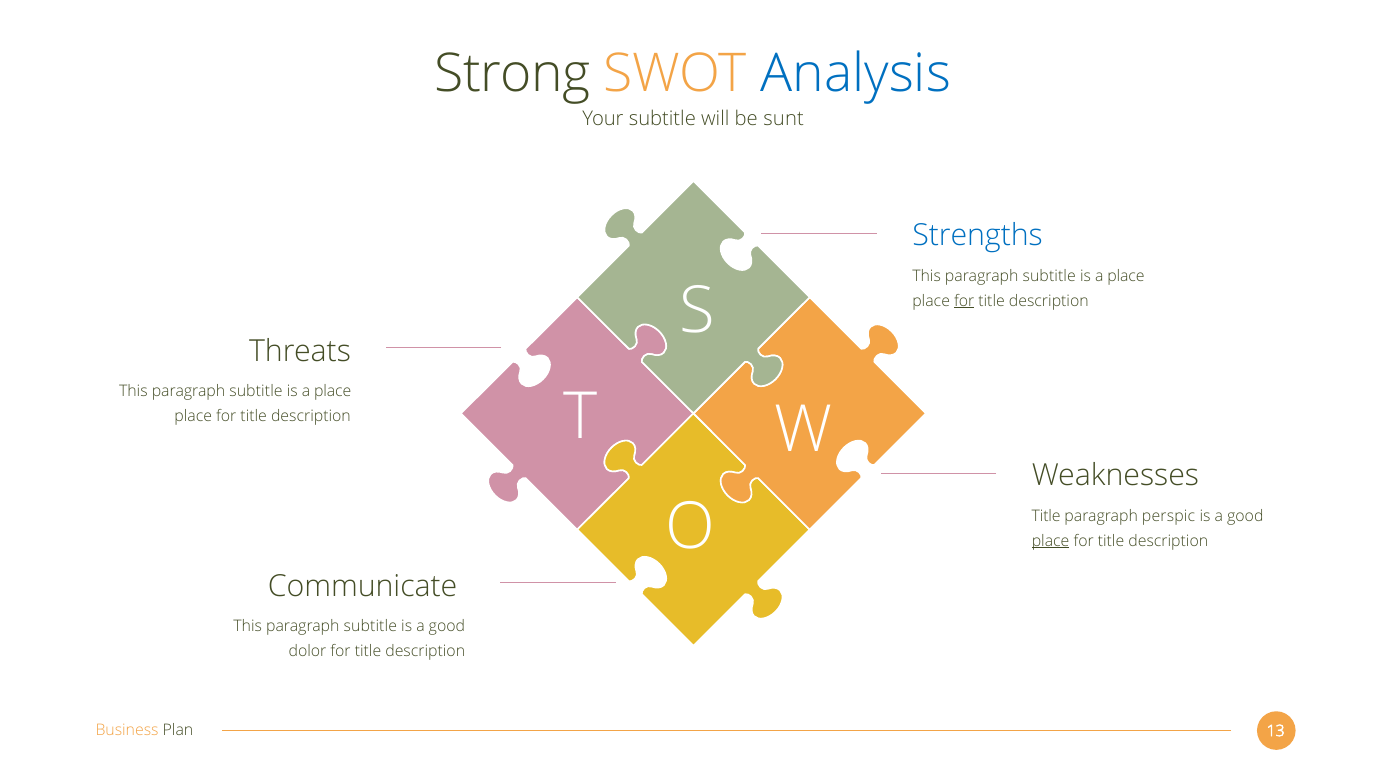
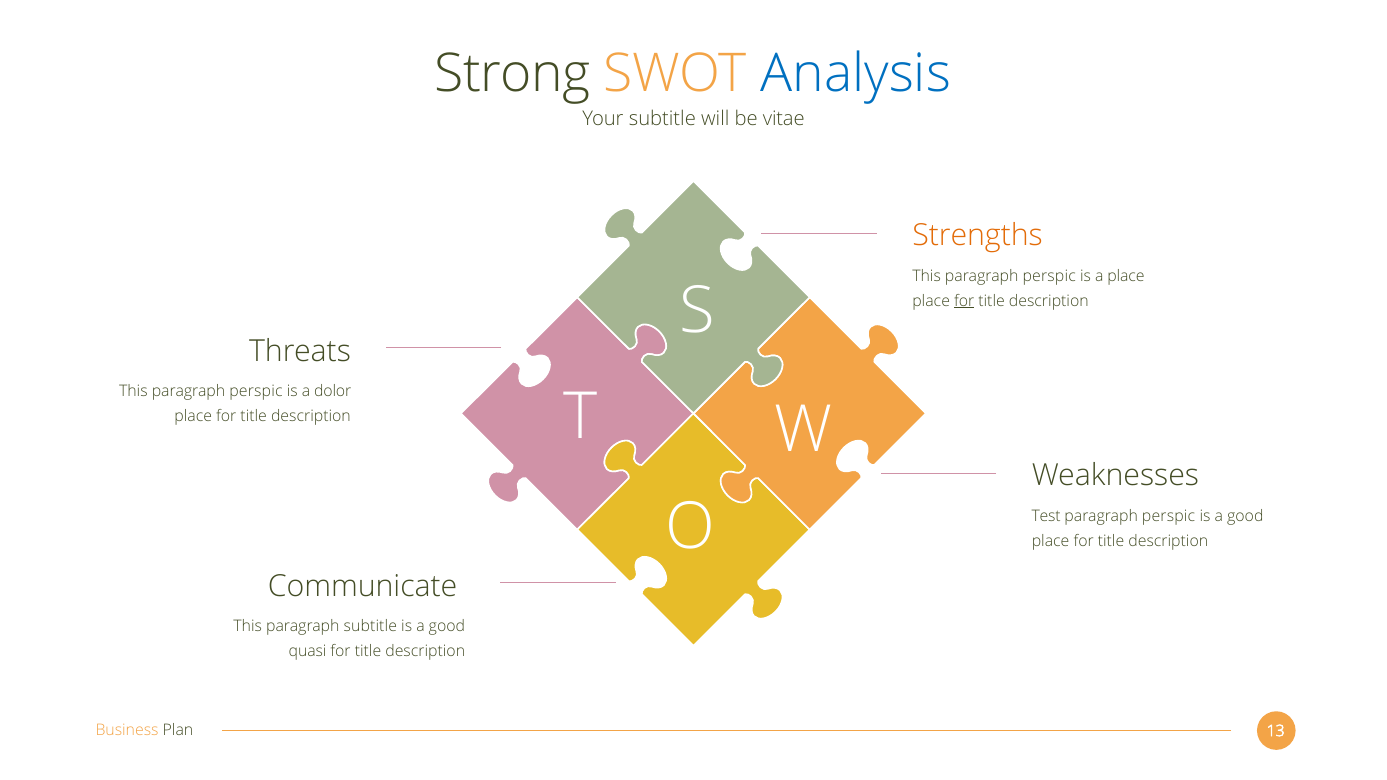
sunt: sunt -> vitae
Strengths colour: blue -> orange
subtitle at (1049, 276): subtitle -> perspic
subtitle at (256, 392): subtitle -> perspic
place at (333, 392): place -> dolor
Title at (1046, 516): Title -> Test
place at (1051, 541) underline: present -> none
dolor: dolor -> quasi
